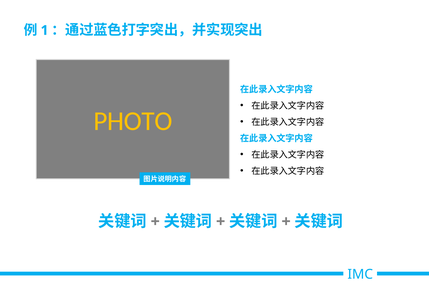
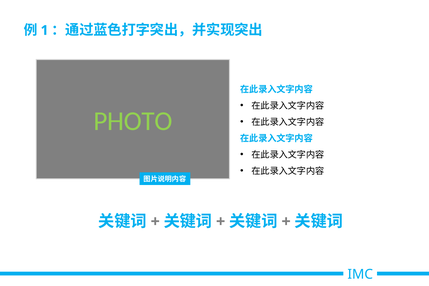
PHOTO colour: yellow -> light green
